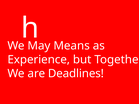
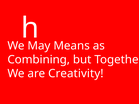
Experience: Experience -> Combining
Deadlines: Deadlines -> Creativity
